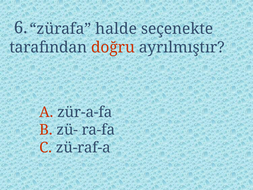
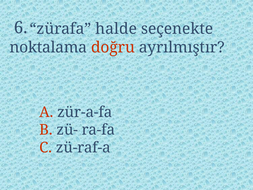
tarafından: tarafından -> noktalama
